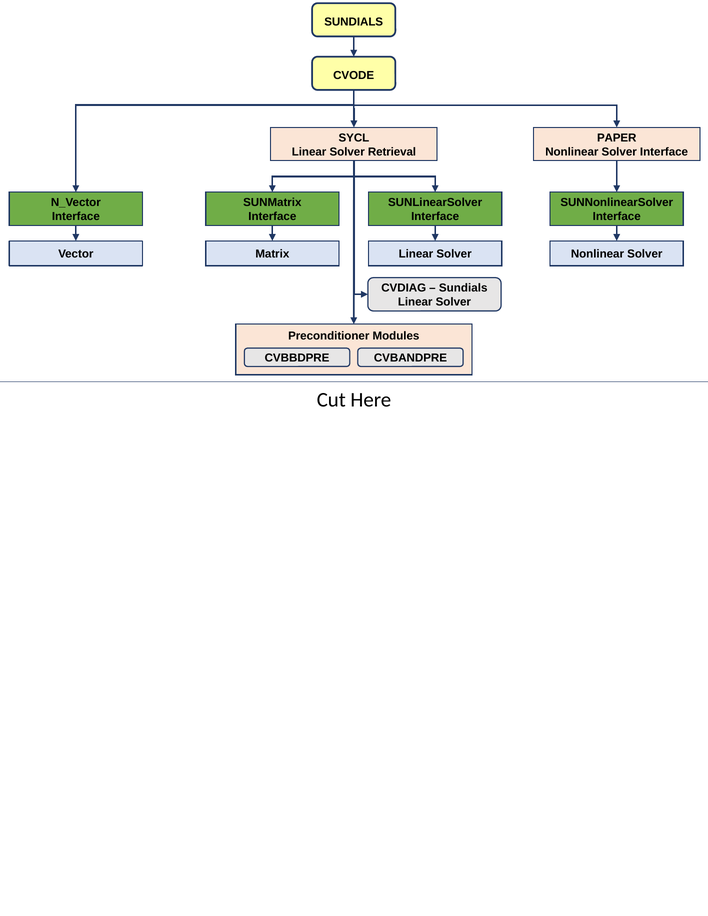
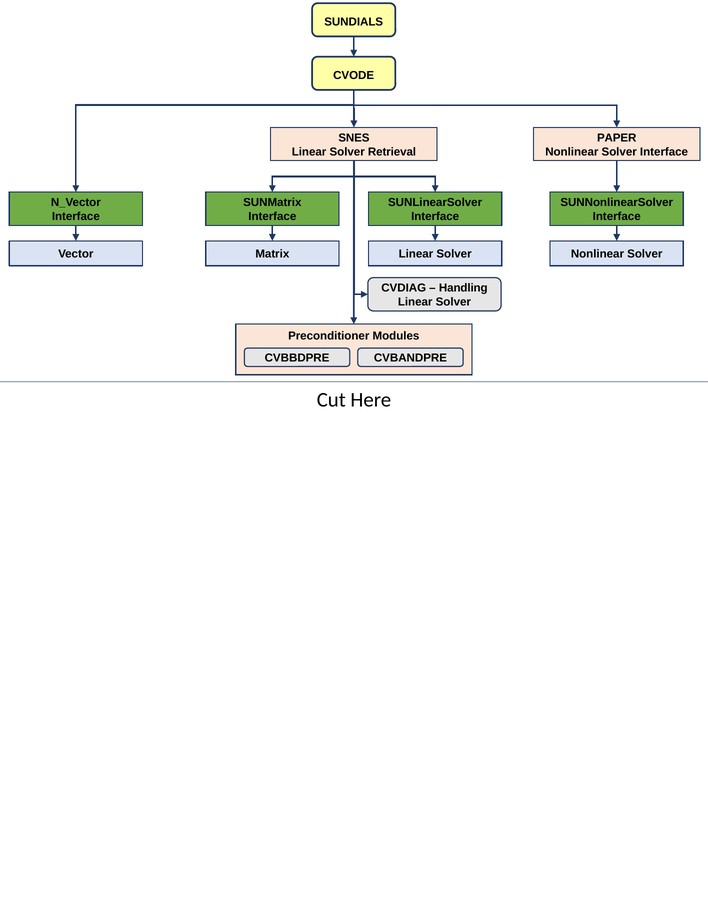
SYCL: SYCL -> SNES
Sundials at (463, 288): Sundials -> Handling
